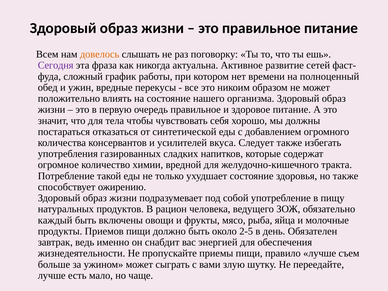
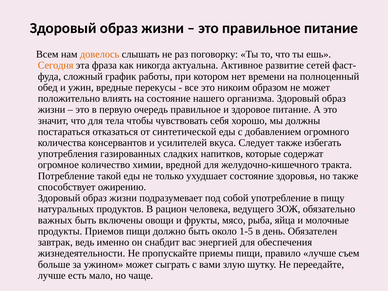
Сегодня colour: purple -> orange
каждый: каждый -> важных
2-5: 2-5 -> 1-5
